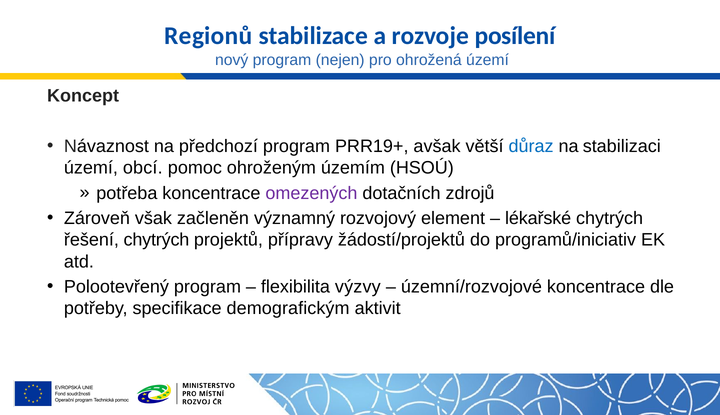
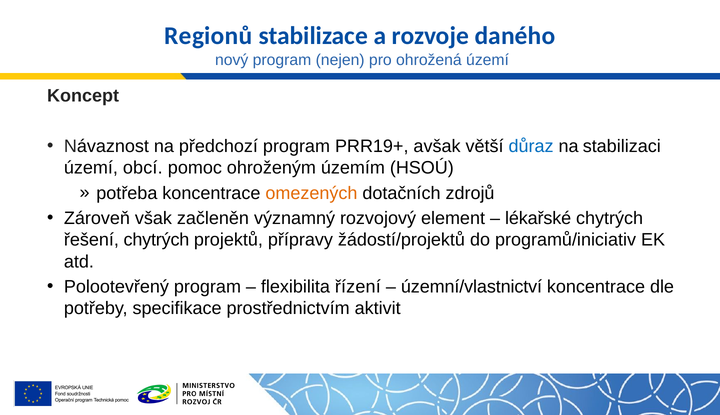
posílení: posílení -> daného
omezených colour: purple -> orange
výzvy: výzvy -> řízení
územní/rozvojové: územní/rozvojové -> územní/vlastnictví
demografickým: demografickým -> prostřednictvím
